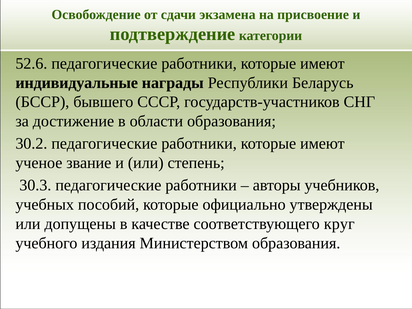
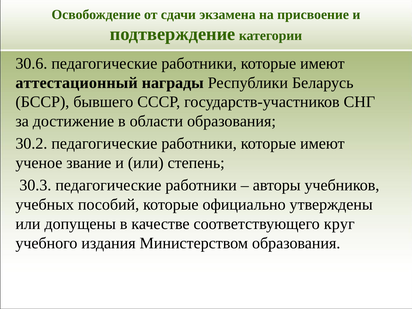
52.6: 52.6 -> 30.6
индивидуальные: индивидуальные -> аттестационный
